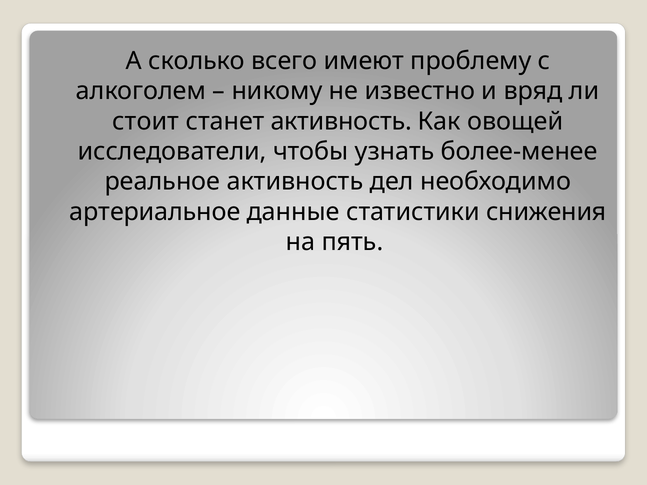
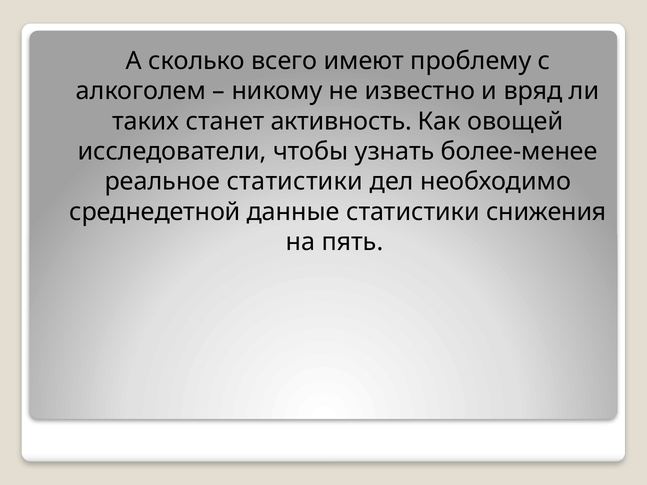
стоит: стоит -> таких
реальное активность: активность -> статистики
артериальное: артериальное -> среднедетной
